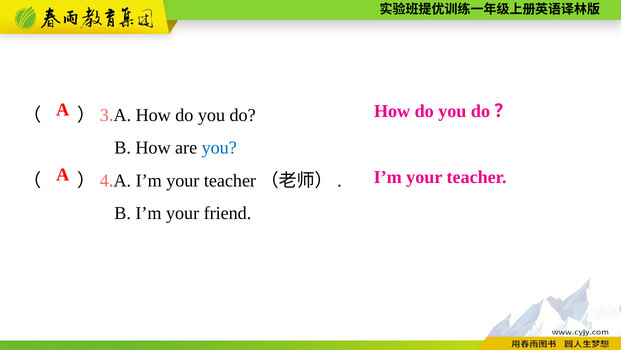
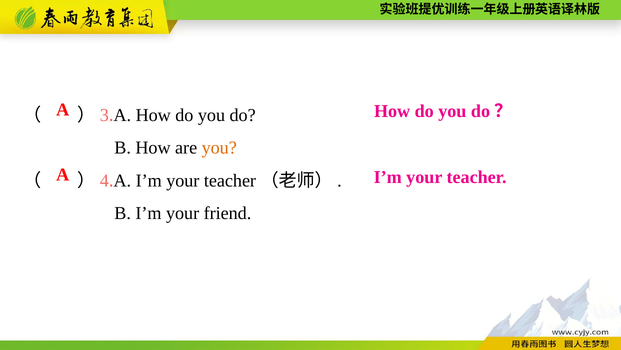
you at (219, 148) colour: blue -> orange
